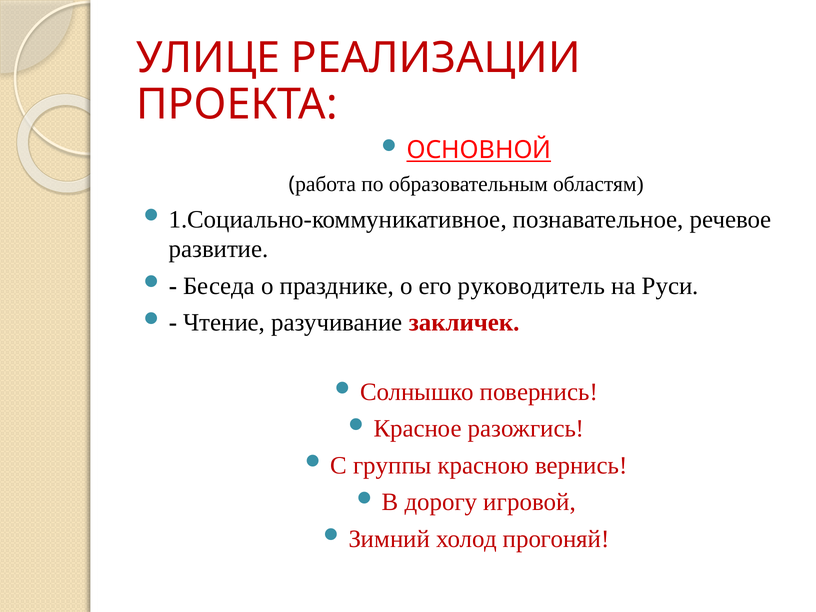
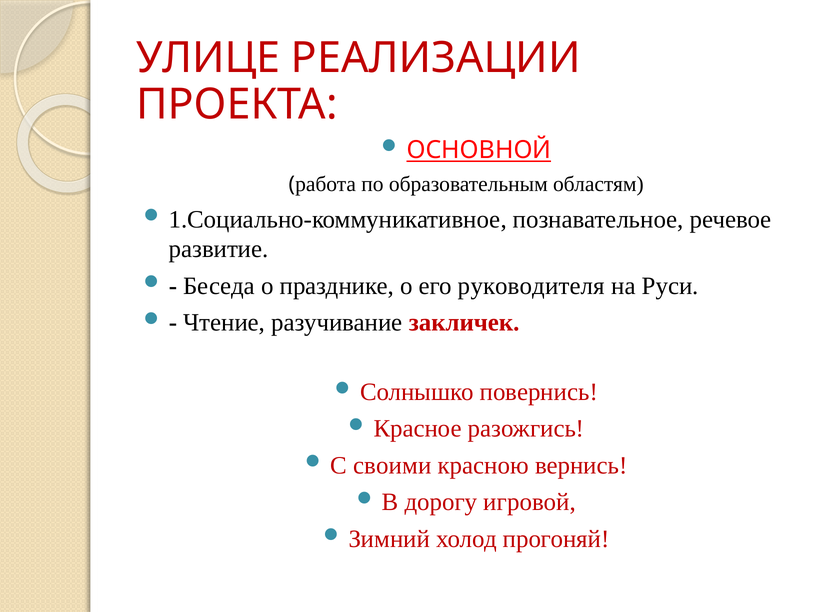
руководитель: руководитель -> руководителя
группы: группы -> своими
